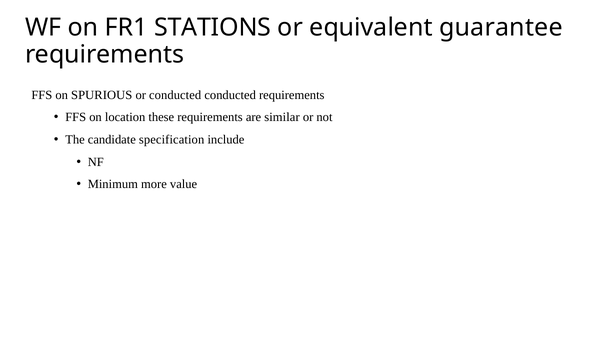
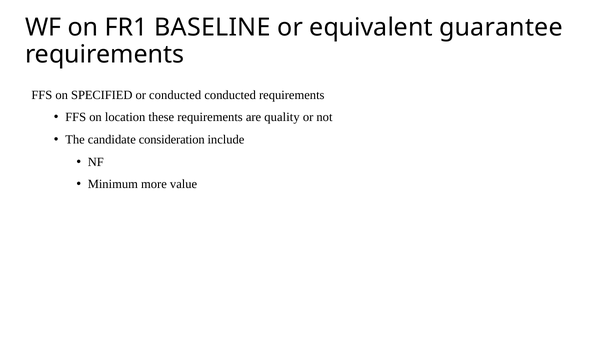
STATIONS: STATIONS -> BASELINE
SPURIOUS: SPURIOUS -> SPECIFIED
similar: similar -> quality
specification: specification -> consideration
